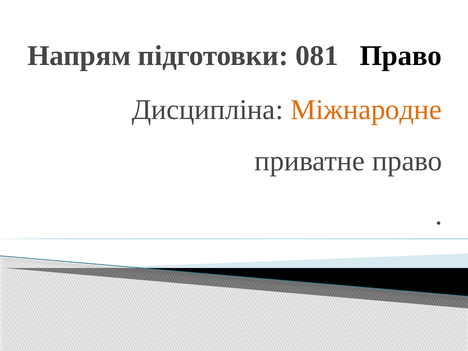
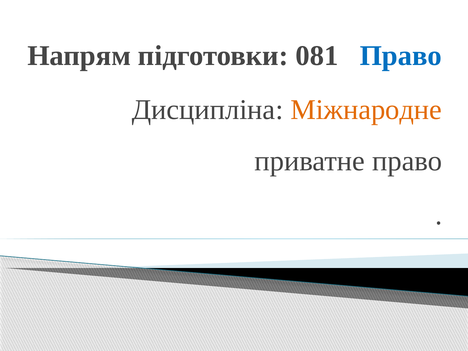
Право at (401, 56) colour: black -> blue
